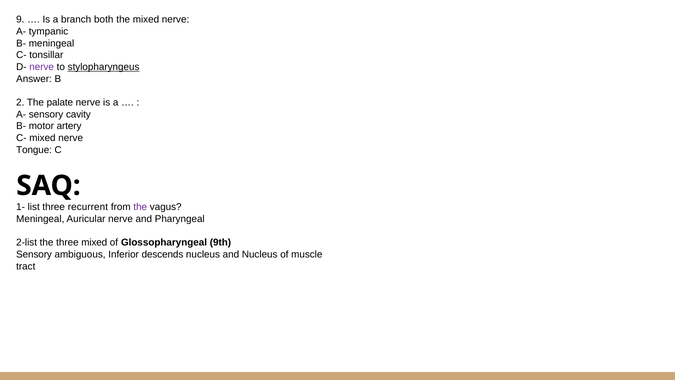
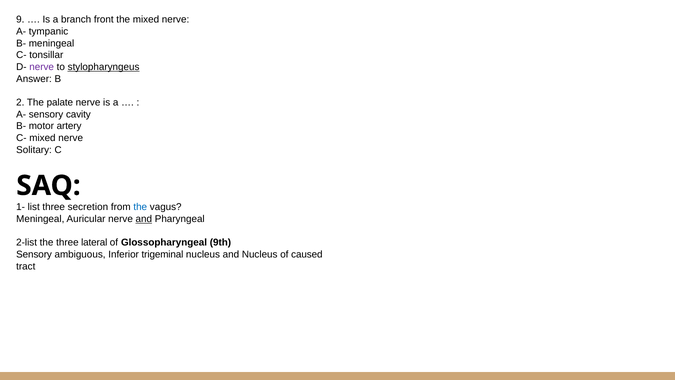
both: both -> front
Tongue: Tongue -> Solitary
recurrent: recurrent -> secretion
the at (140, 207) colour: purple -> blue
and at (144, 219) underline: none -> present
three mixed: mixed -> lateral
descends: descends -> trigeminal
muscle: muscle -> caused
